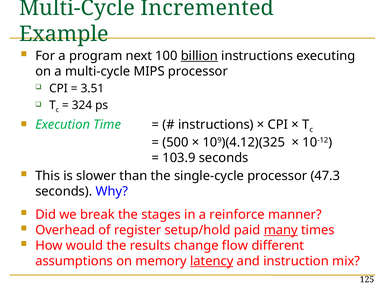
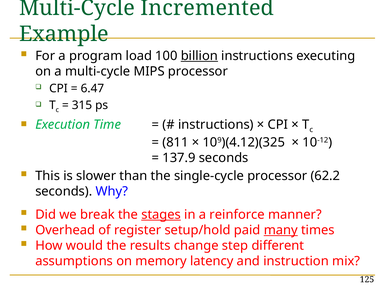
next: next -> load
3.51: 3.51 -> 6.47
324: 324 -> 315
500: 500 -> 811
103.9: 103.9 -> 137.9
47.3: 47.3 -> 62.2
stages underline: none -> present
flow: flow -> step
latency underline: present -> none
